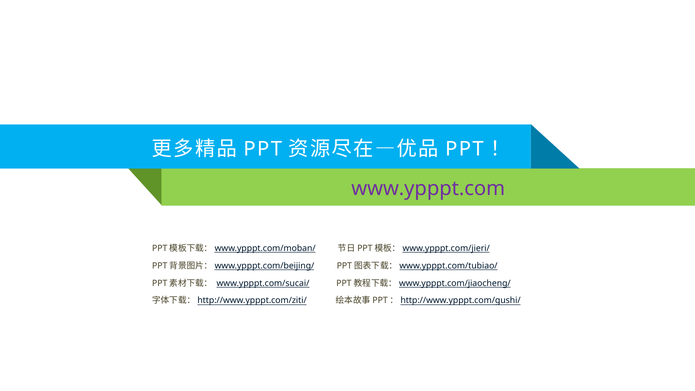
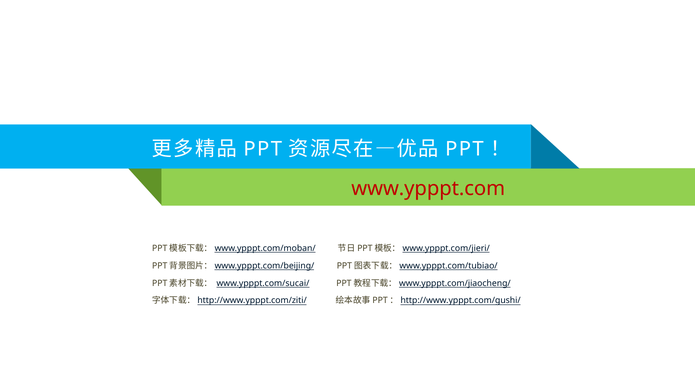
www.ypppt.com colour: purple -> red
